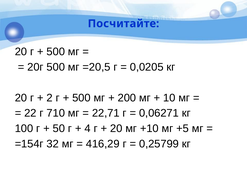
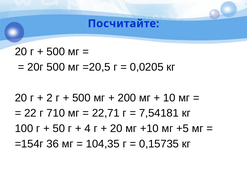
0,06271: 0,06271 -> 7,54181
32: 32 -> 36
416,29: 416,29 -> 104,35
0,25799: 0,25799 -> 0,15735
